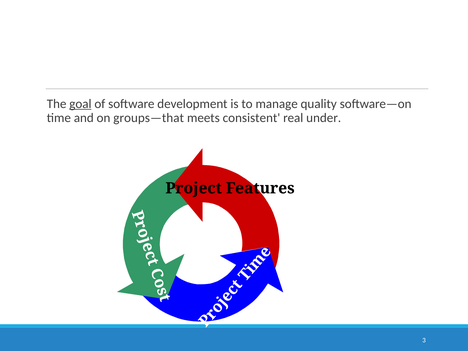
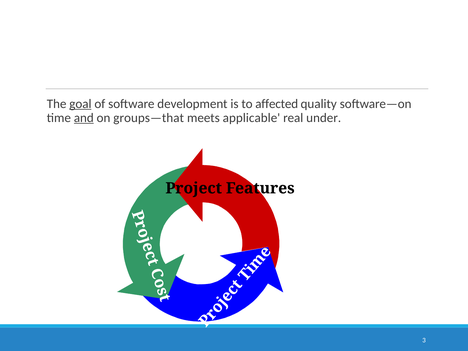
manage: manage -> affected
and underline: none -> present
consistent: consistent -> applicable
